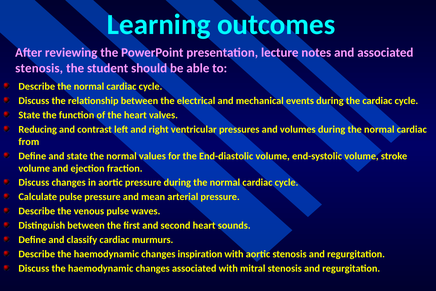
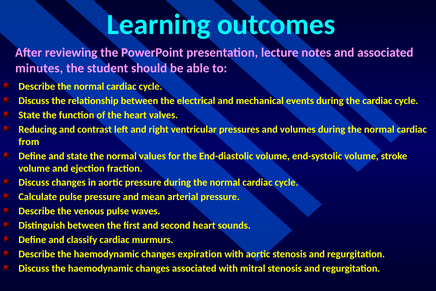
stenosis at (39, 68): stenosis -> minutes
inspiration: inspiration -> expiration
